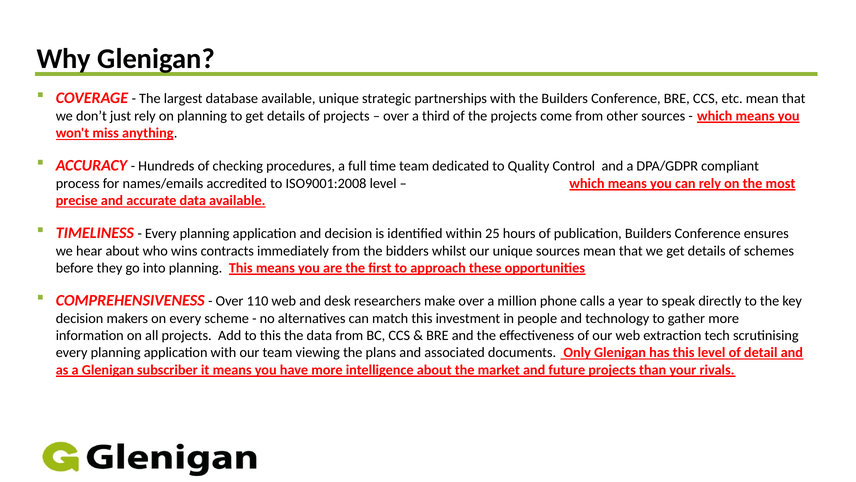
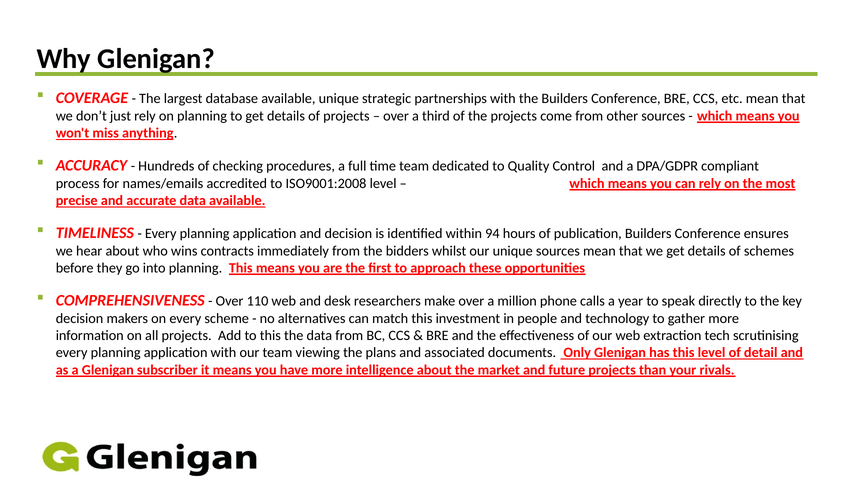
25: 25 -> 94
